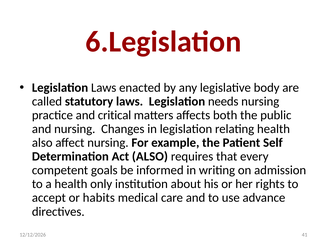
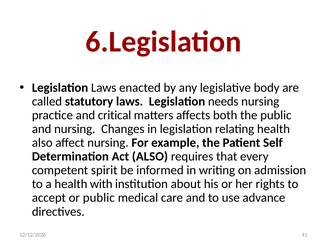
goals: goals -> spirit
only: only -> with
or habits: habits -> public
